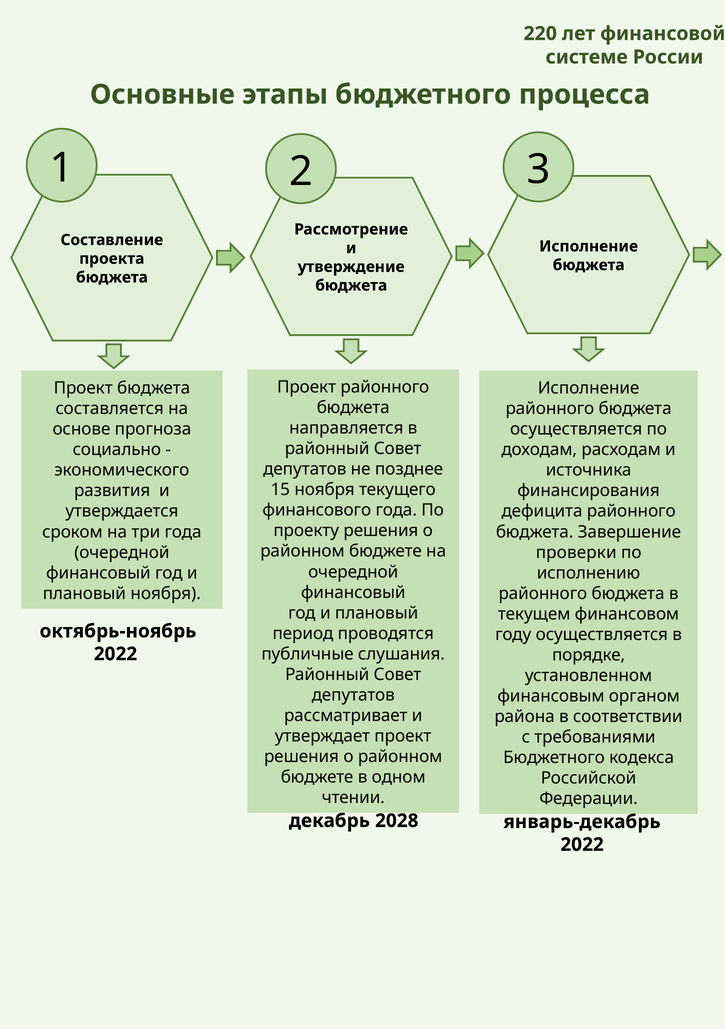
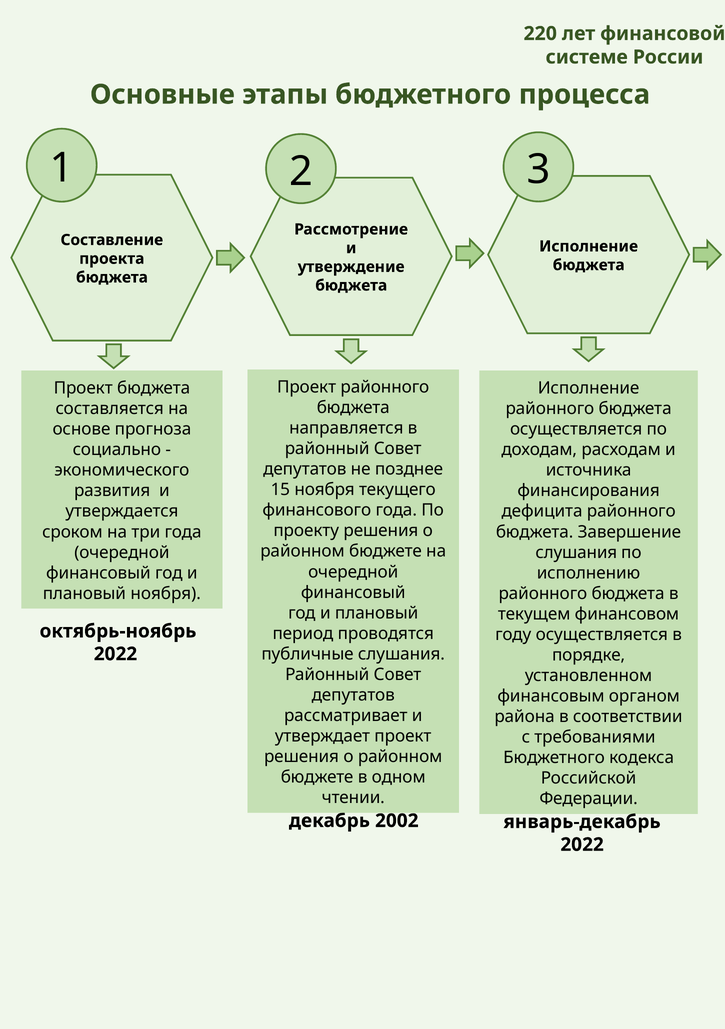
проверки at (576, 552): проверки -> слушания
2028: 2028 -> 2002
